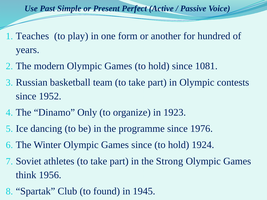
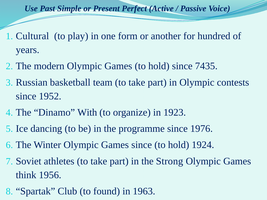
Teaches: Teaches -> Cultural
1081: 1081 -> 7435
Only: Only -> With
1945: 1945 -> 1963
